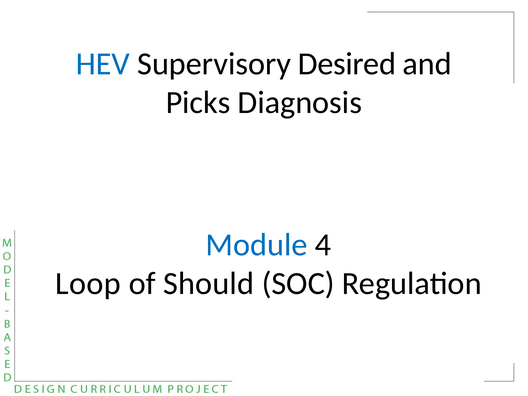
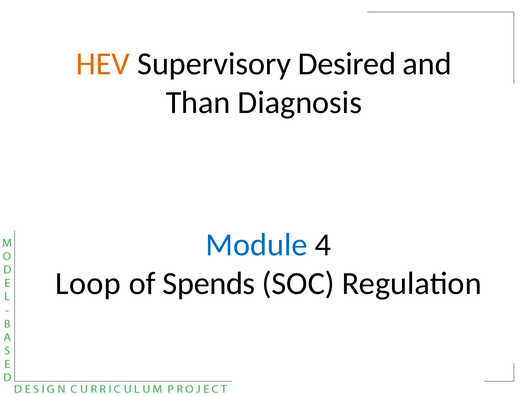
HEV colour: blue -> orange
Picks: Picks -> Than
Should: Should -> Spends
